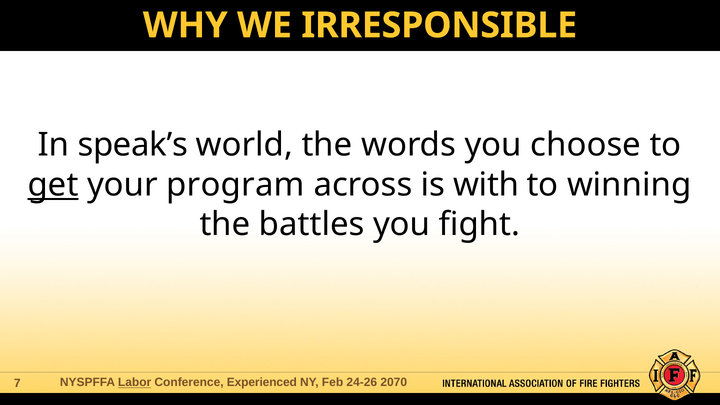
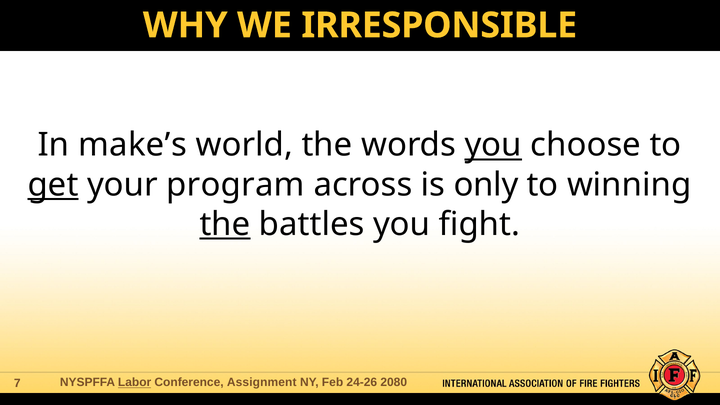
speak’s: speak’s -> make’s
you at (493, 145) underline: none -> present
with: with -> only
the at (225, 224) underline: none -> present
Experienced: Experienced -> Assignment
2070: 2070 -> 2080
